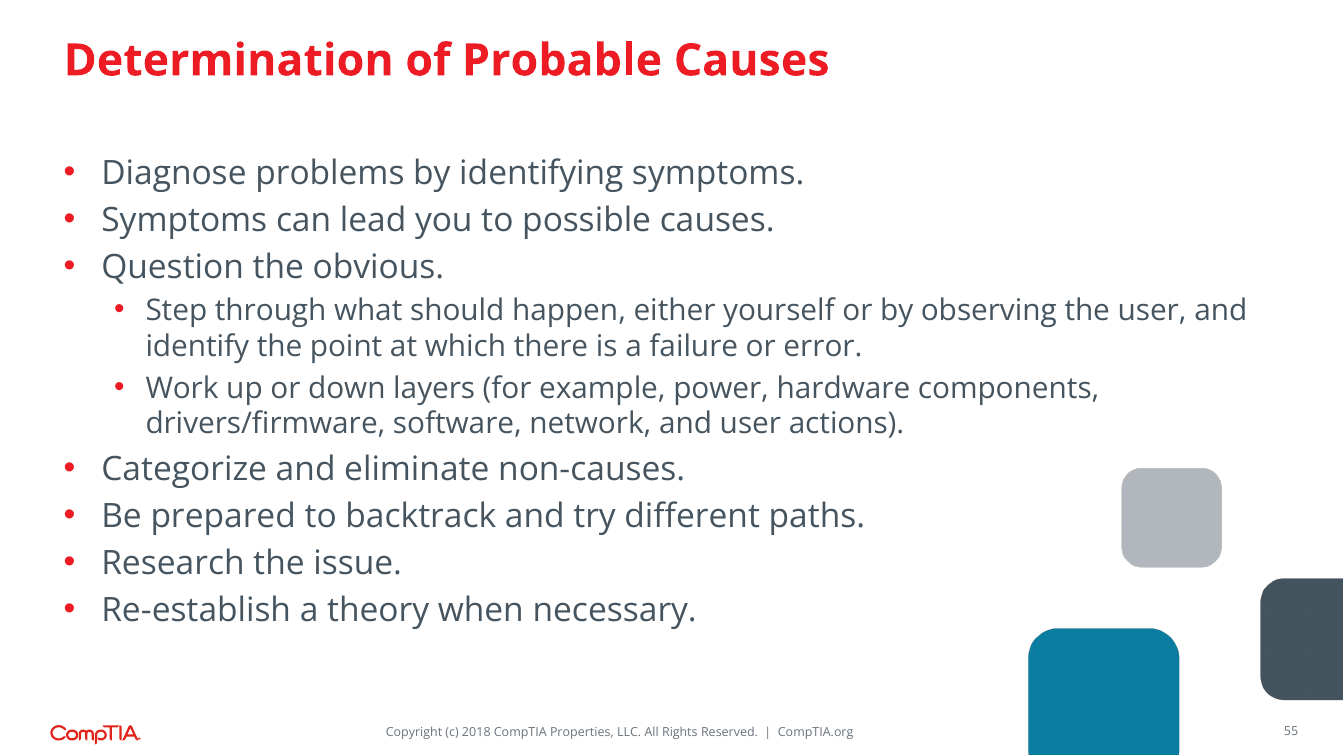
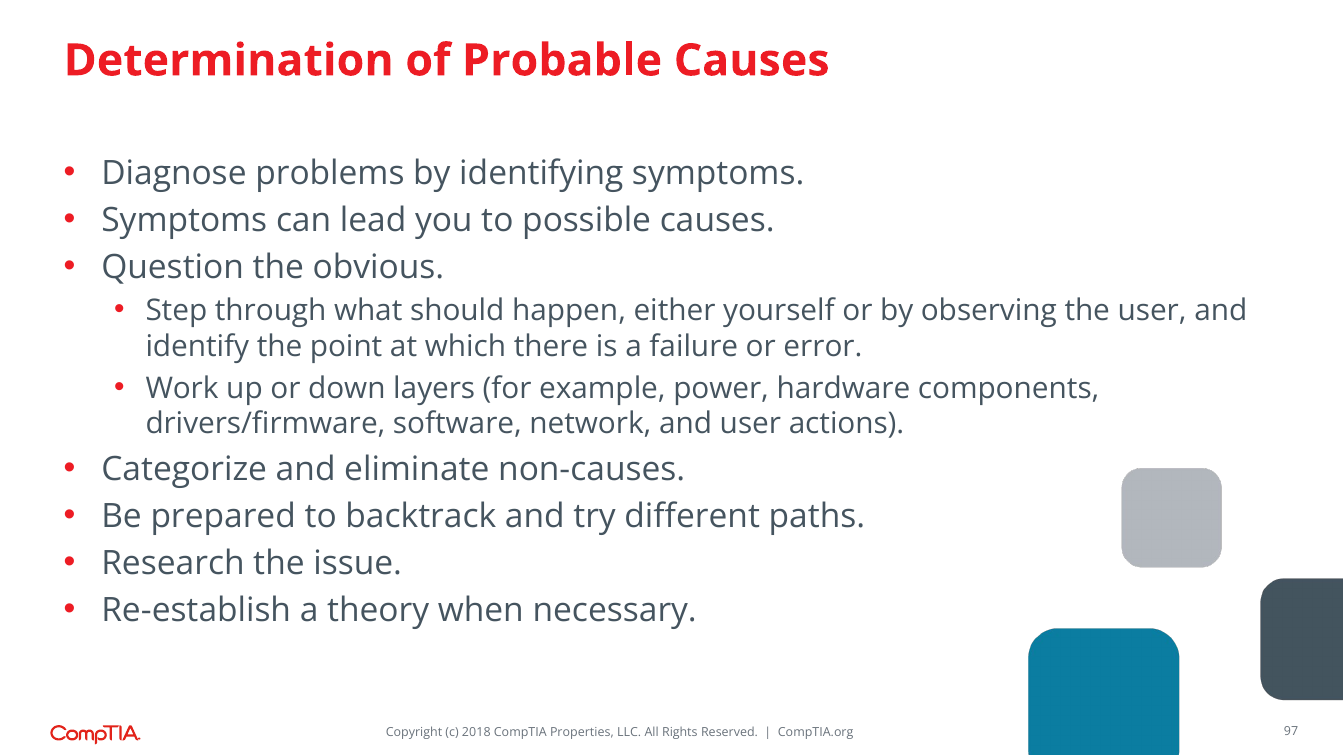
55: 55 -> 97
